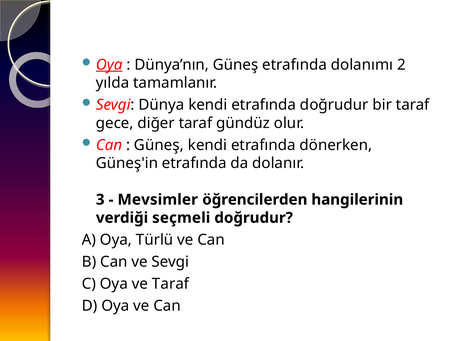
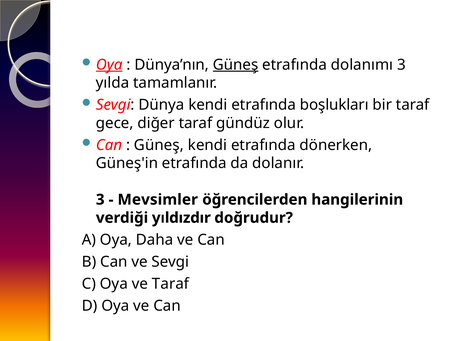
Güneş at (236, 65) underline: none -> present
dolanımı 2: 2 -> 3
etrafında doğrudur: doğrudur -> boşlukları
seçmeli: seçmeli -> yıldızdır
Türlü: Türlü -> Daha
